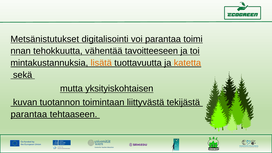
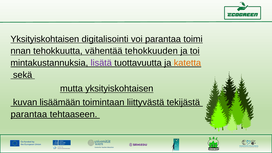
Metsänistutukset at (45, 39): Metsänistutukset -> Yksityiskohtaisen
tavoitteeseen: tavoitteeseen -> tehokkuuden
lisätä colour: orange -> purple
tuotannon: tuotannon -> lisäämään
